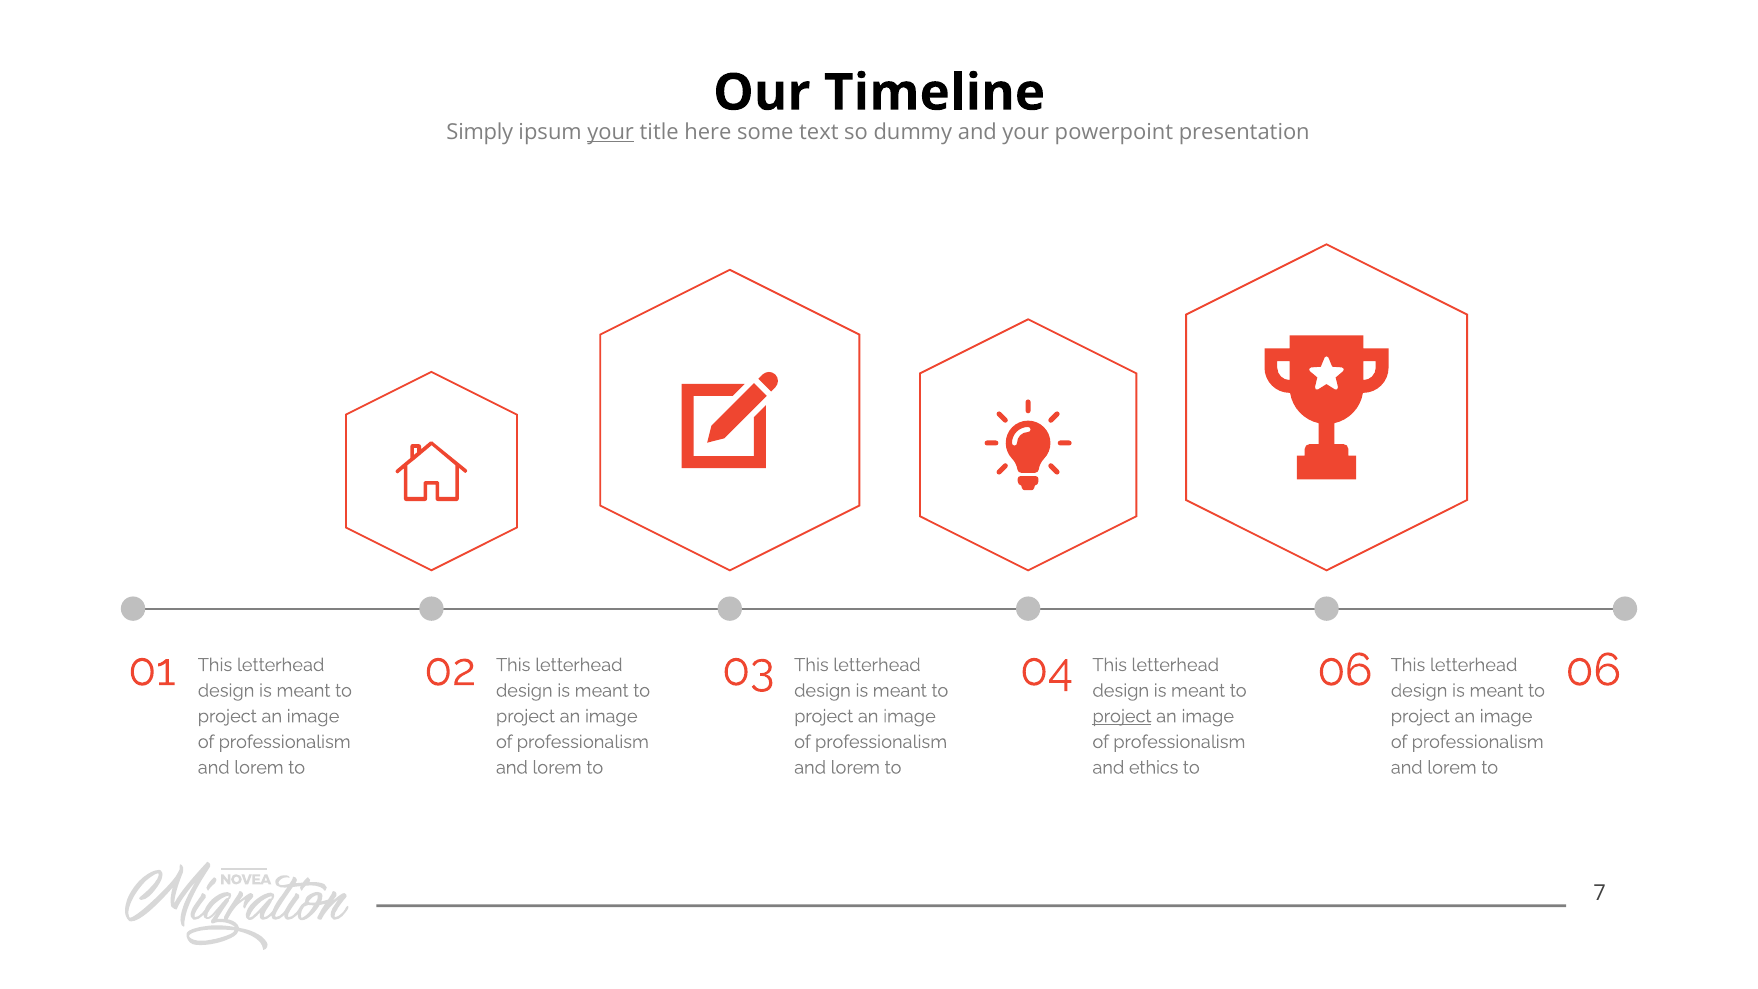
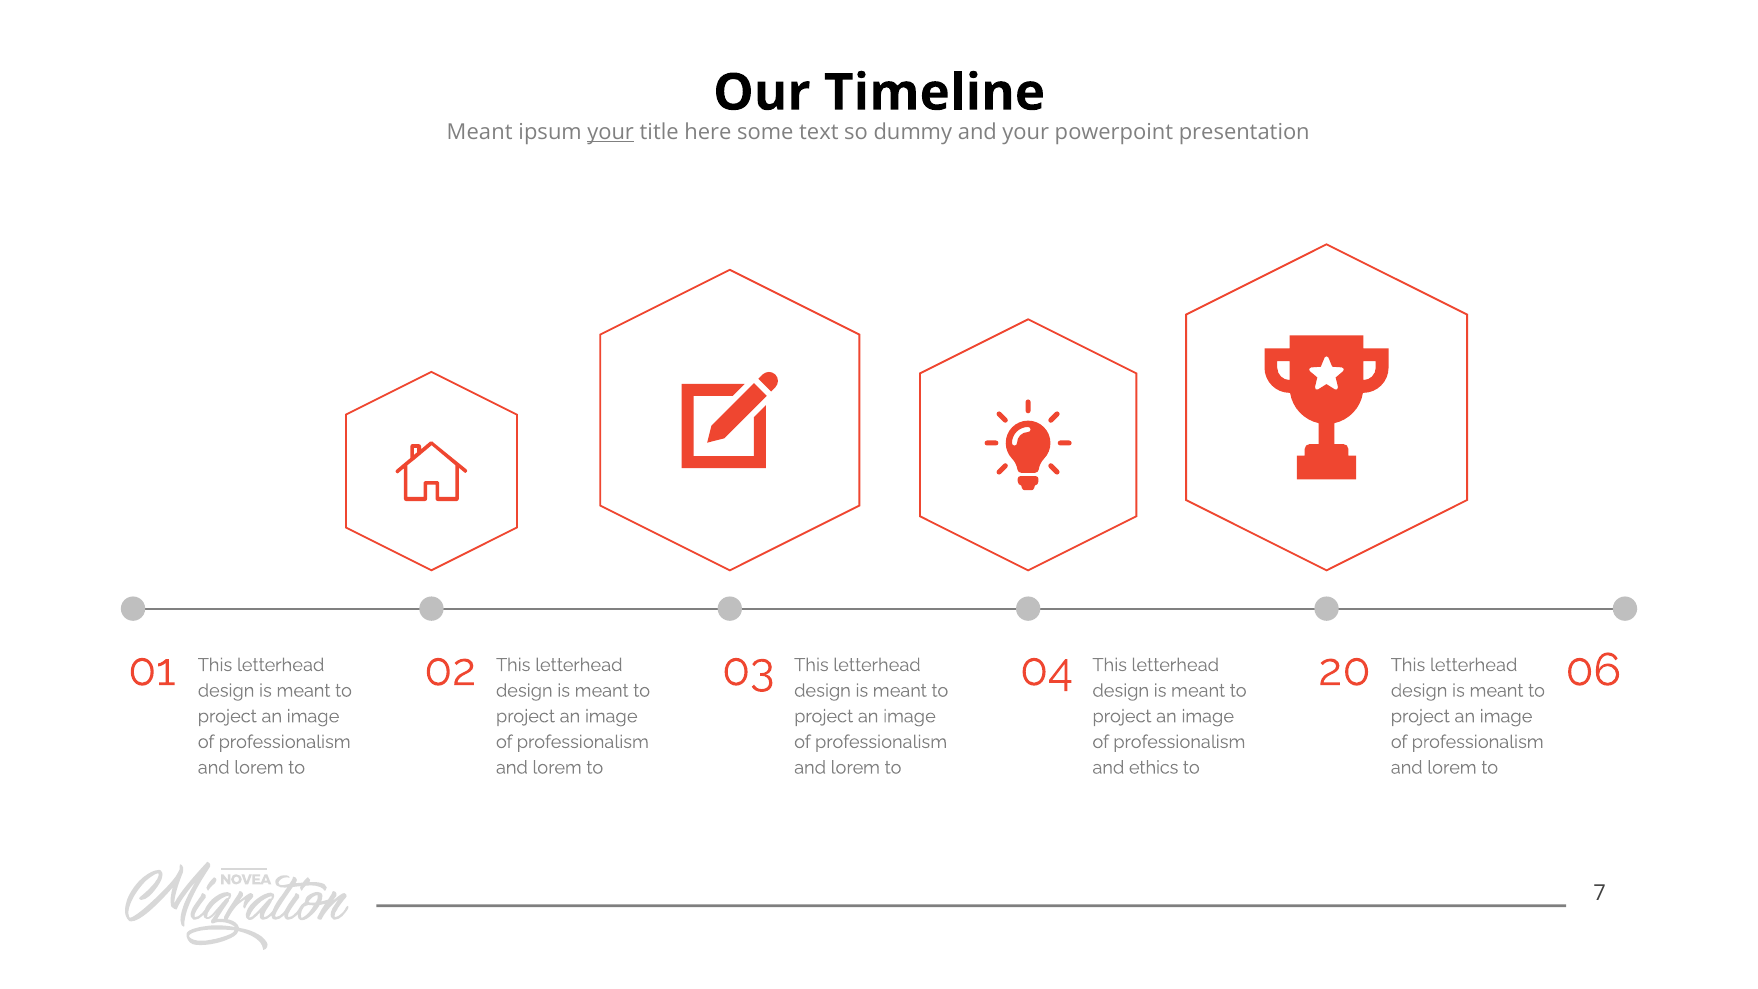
Simply at (480, 132): Simply -> Meant
04 06: 06 -> 20
project at (1122, 716) underline: present -> none
